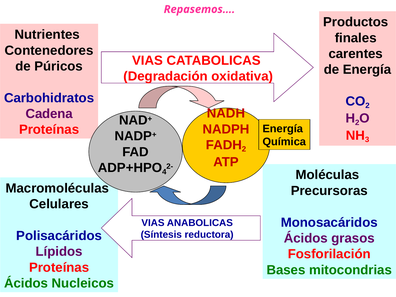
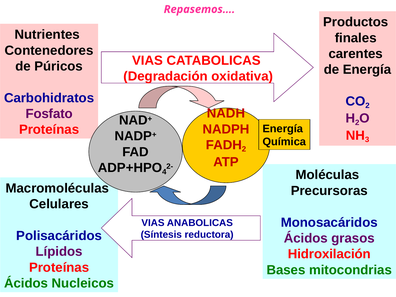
Cadena: Cadena -> Fosfato
Fosforilación: Fosforilación -> Hidroxilación
